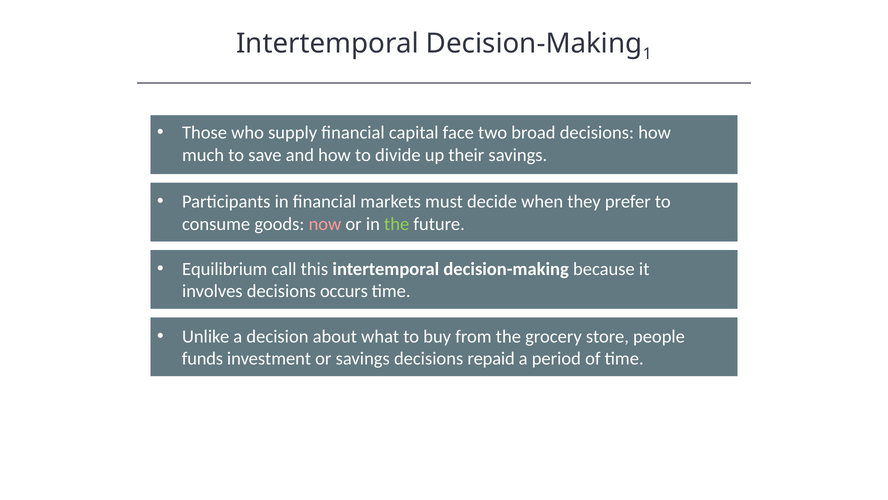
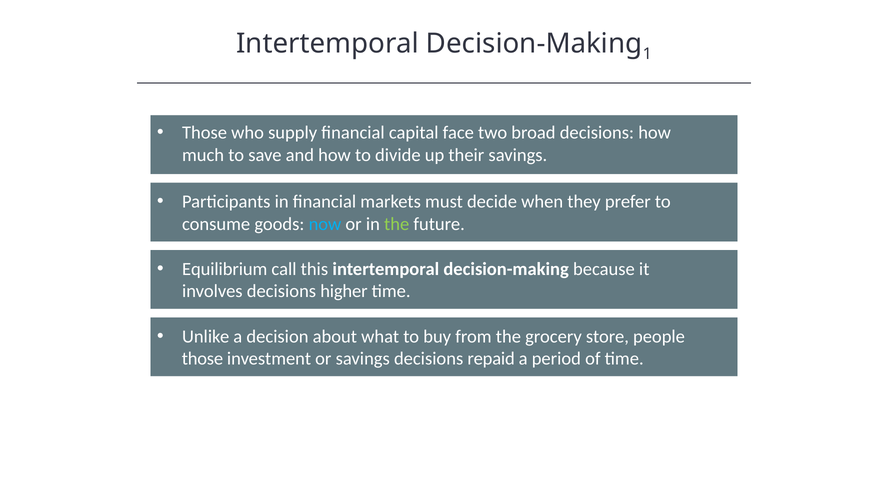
now colour: pink -> light blue
occurs: occurs -> higher
funds at (202, 359): funds -> those
